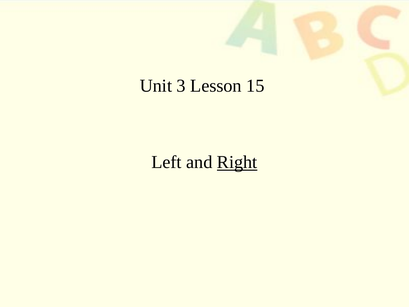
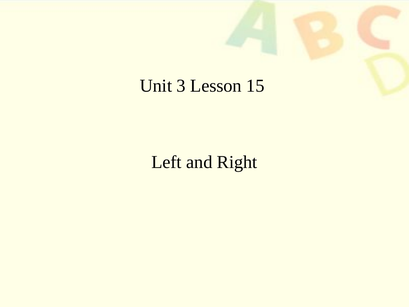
Right underline: present -> none
